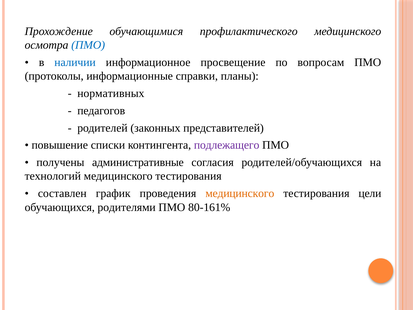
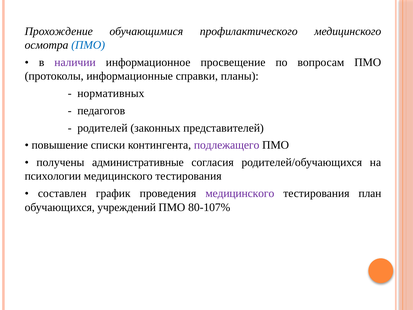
наличии colour: blue -> purple
технологий: технологий -> психологии
медицинского at (240, 193) colour: orange -> purple
цели: цели -> план
родителями: родителями -> учреждений
80-161%: 80-161% -> 80-107%
